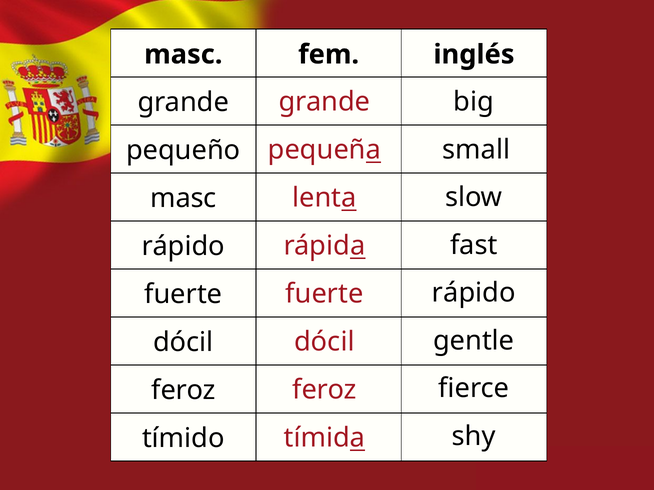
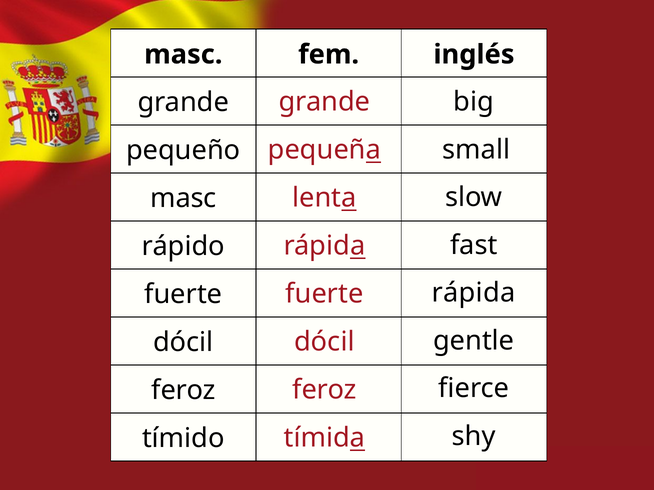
rápido at (474, 293): rápido -> rápida
